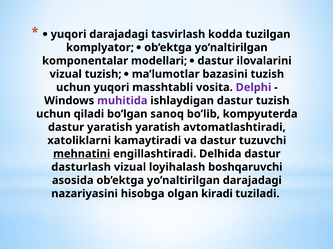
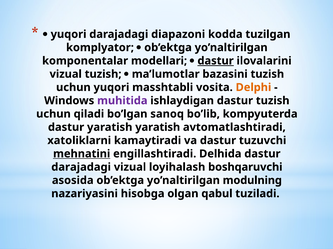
tasvirlash: tasvirlash -> diapazoni
dastur at (216, 61) underline: none -> present
Delphi colour: purple -> orange
dasturlash at (81, 168): dasturlash -> darajadagi
yo’naltirilgan darajadagi: darajadagi -> modulning
kiradi: kiradi -> qabul
